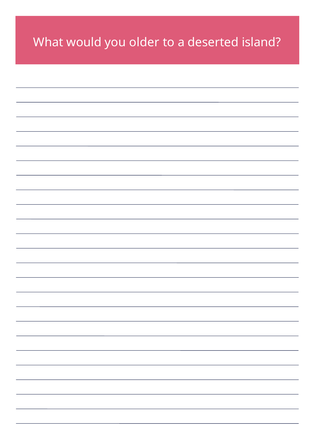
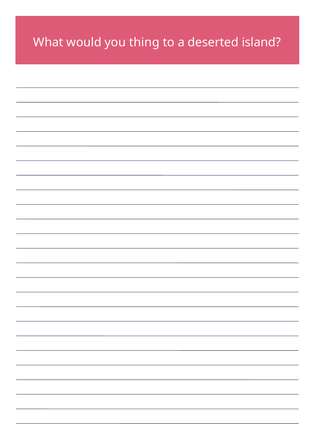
older: older -> thing
